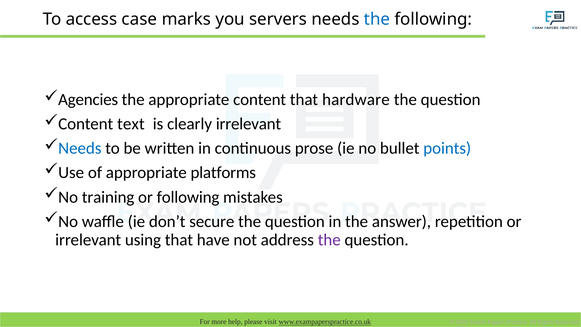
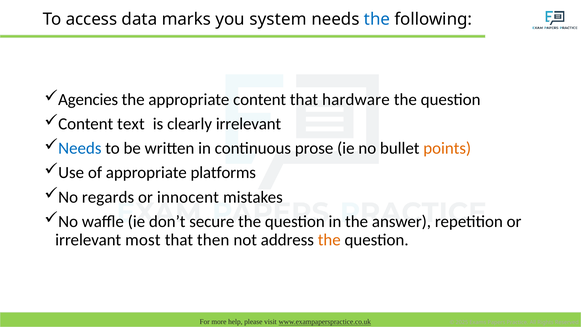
case: case -> data
servers: servers -> system
points colour: blue -> orange
training: training -> regards
or following: following -> innocent
using: using -> most
have: have -> then
the at (329, 240) colour: purple -> orange
